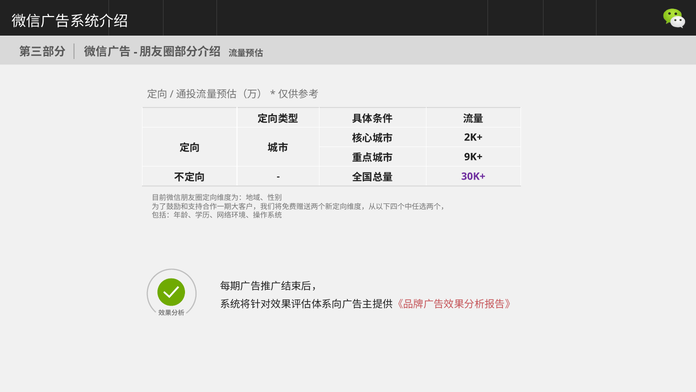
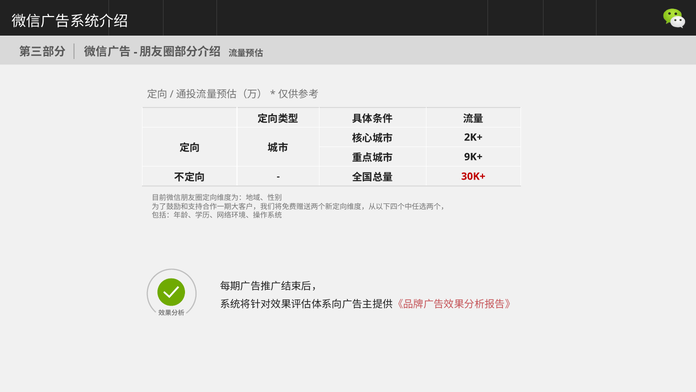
30K+ colour: purple -> red
